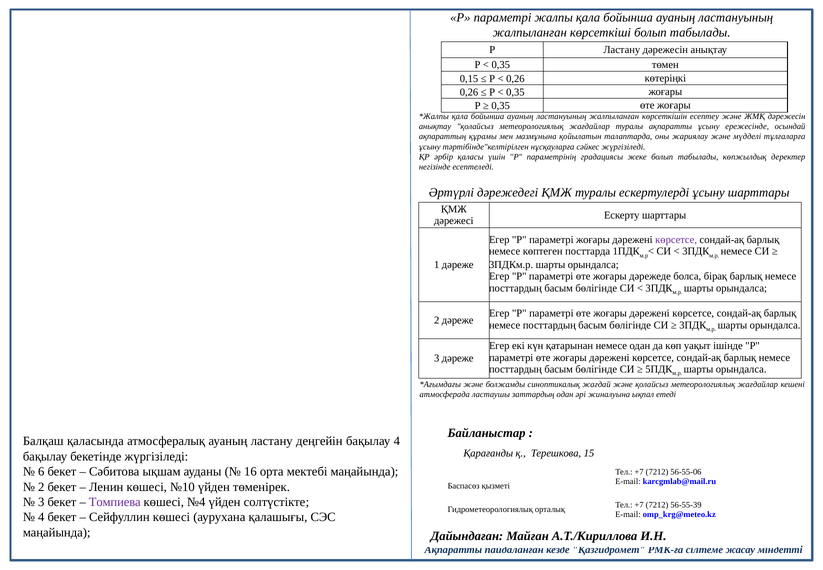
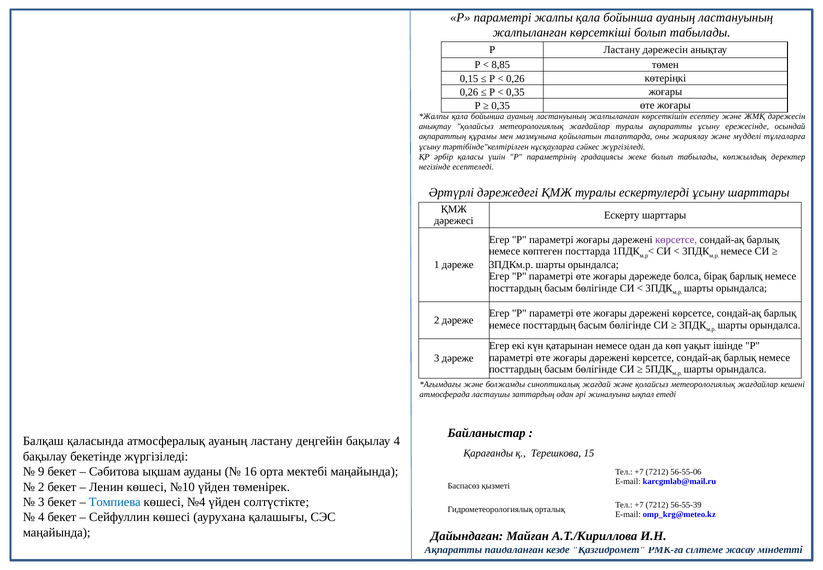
0,35 at (501, 65): 0,35 -> 8,85
6: 6 -> 9
Томпиева colour: purple -> blue
